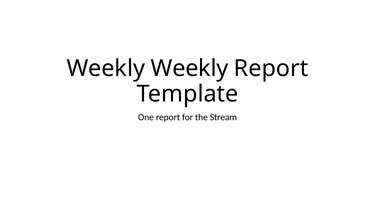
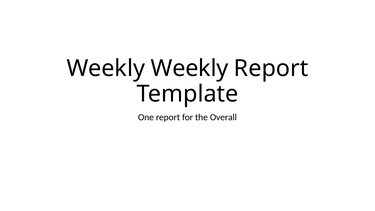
Stream: Stream -> Overall
